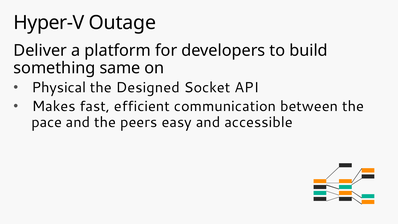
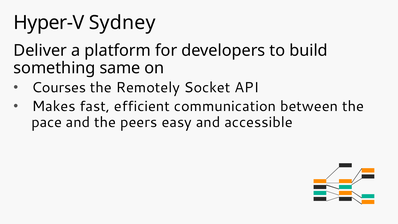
Outage: Outage -> Sydney
Physical: Physical -> Courses
Designed: Designed -> Remotely
